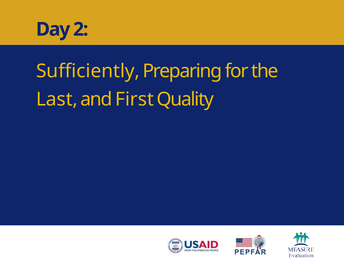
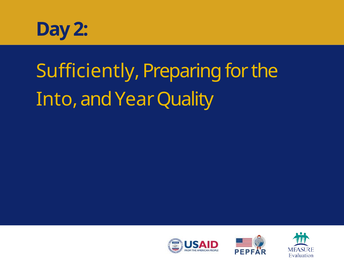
Last: Last -> Into
First: First -> Year
